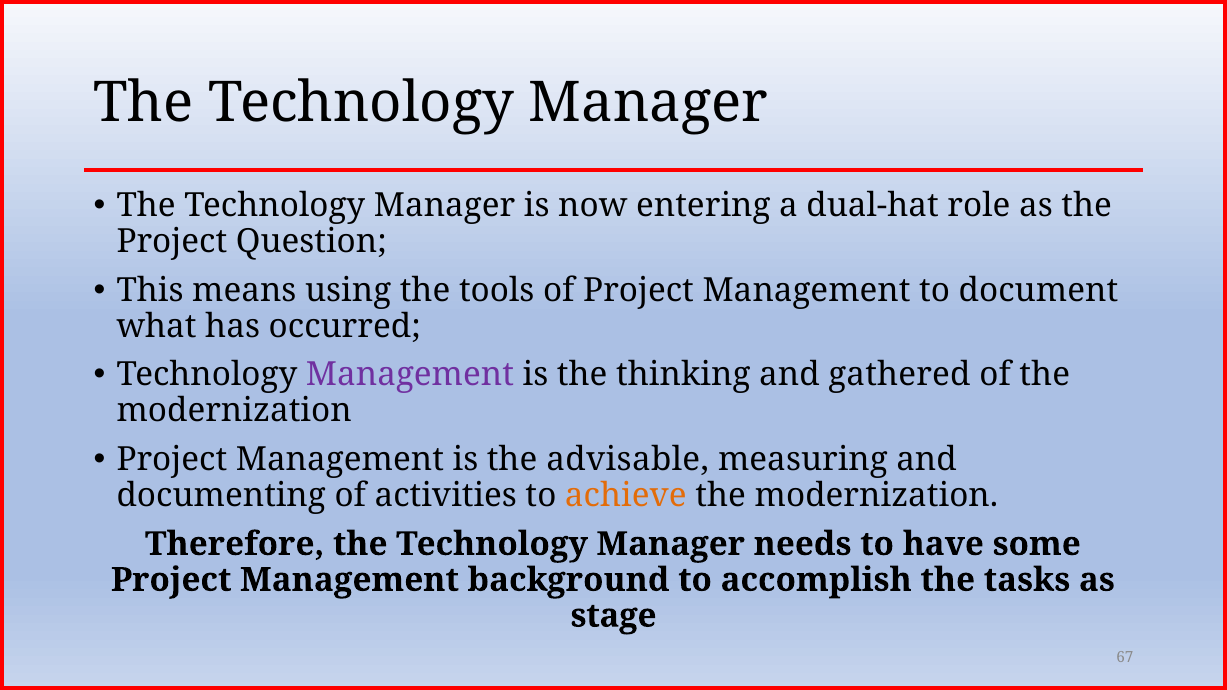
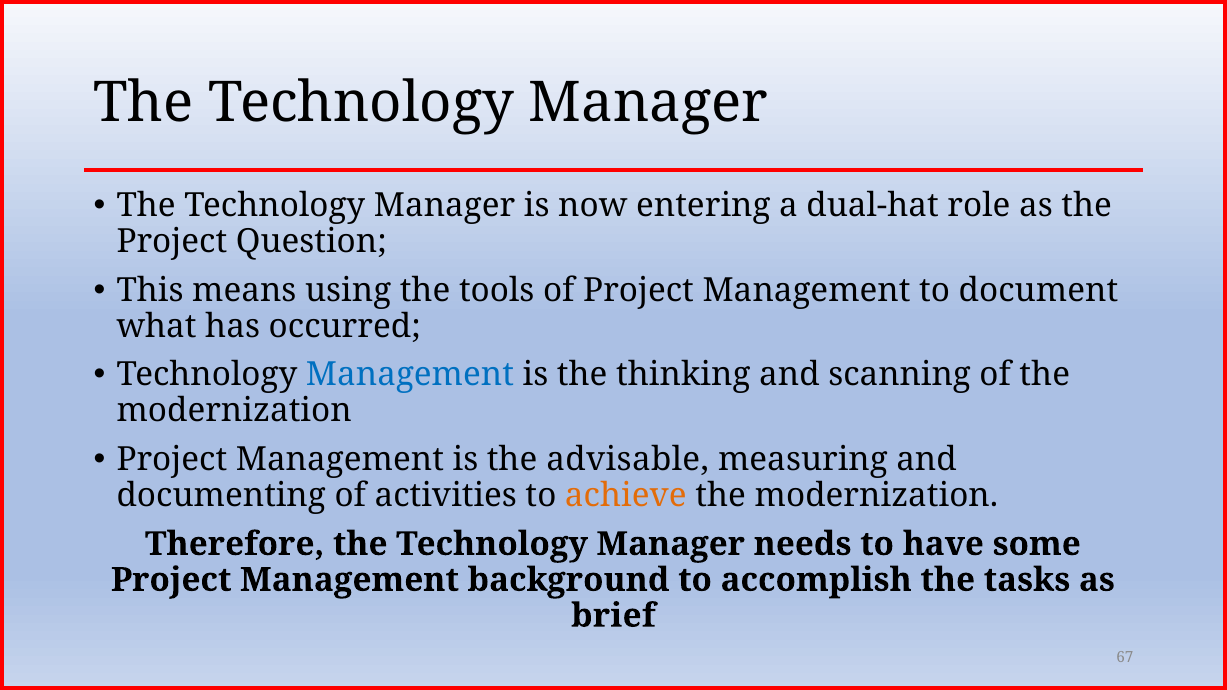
Management at (410, 375) colour: purple -> blue
gathered: gathered -> scanning
stage: stage -> brief
